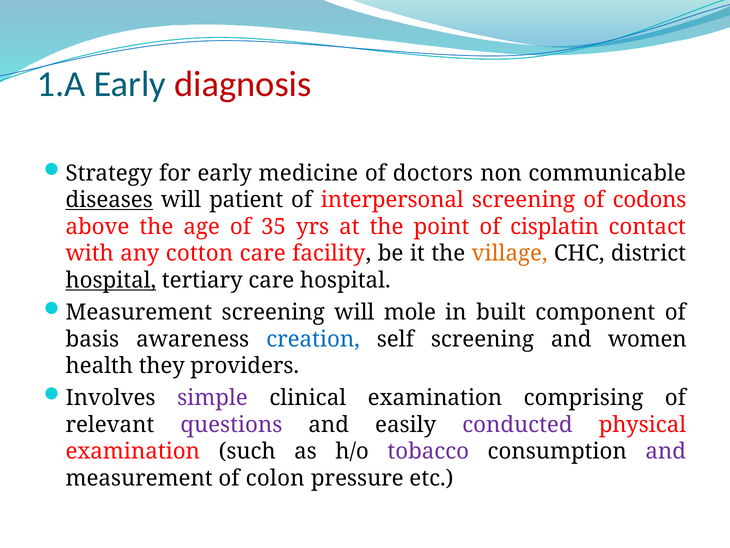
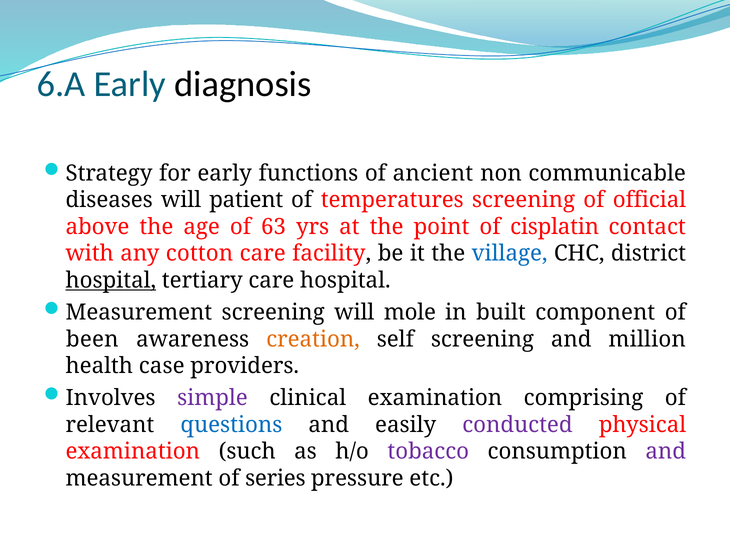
1.A: 1.A -> 6.A
diagnosis colour: red -> black
medicine: medicine -> functions
doctors: doctors -> ancient
diseases underline: present -> none
interpersonal: interpersonal -> temperatures
codons: codons -> official
35: 35 -> 63
village colour: orange -> blue
basis: basis -> been
creation colour: blue -> orange
women: women -> million
they: they -> case
questions colour: purple -> blue
colon: colon -> series
